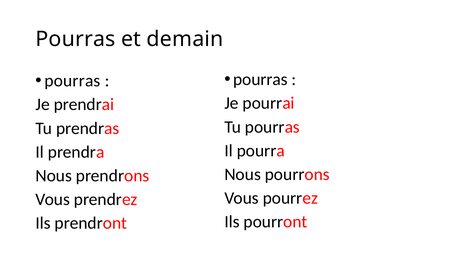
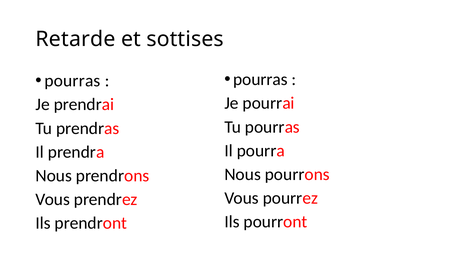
Pourras at (75, 39): Pourras -> Retarde
demain: demain -> sottises
